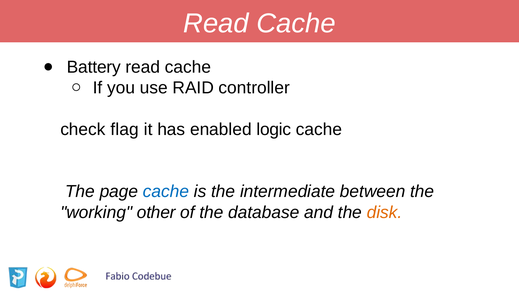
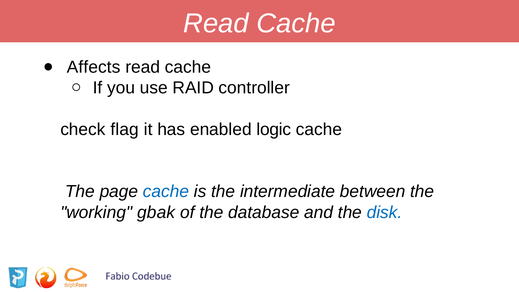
Battery: Battery -> Affects
other: other -> gbak
disk colour: orange -> blue
